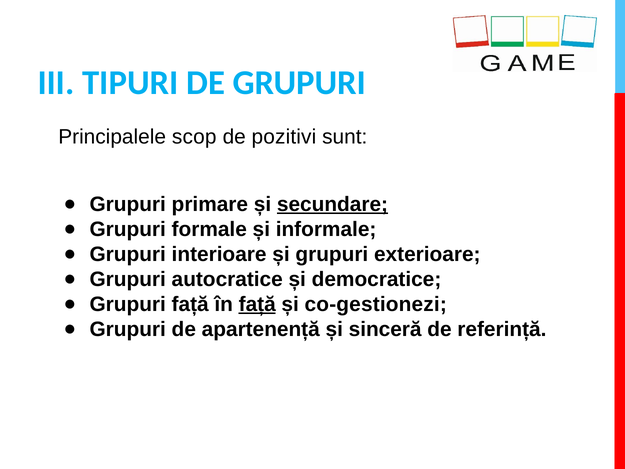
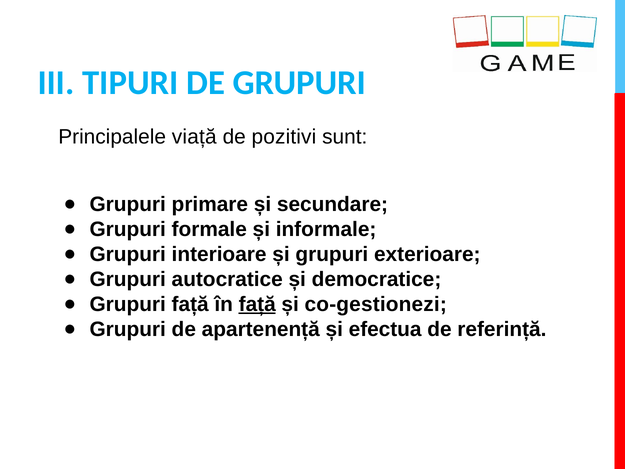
scop: scop -> viață
secundare underline: present -> none
sinceră: sinceră -> efectua
